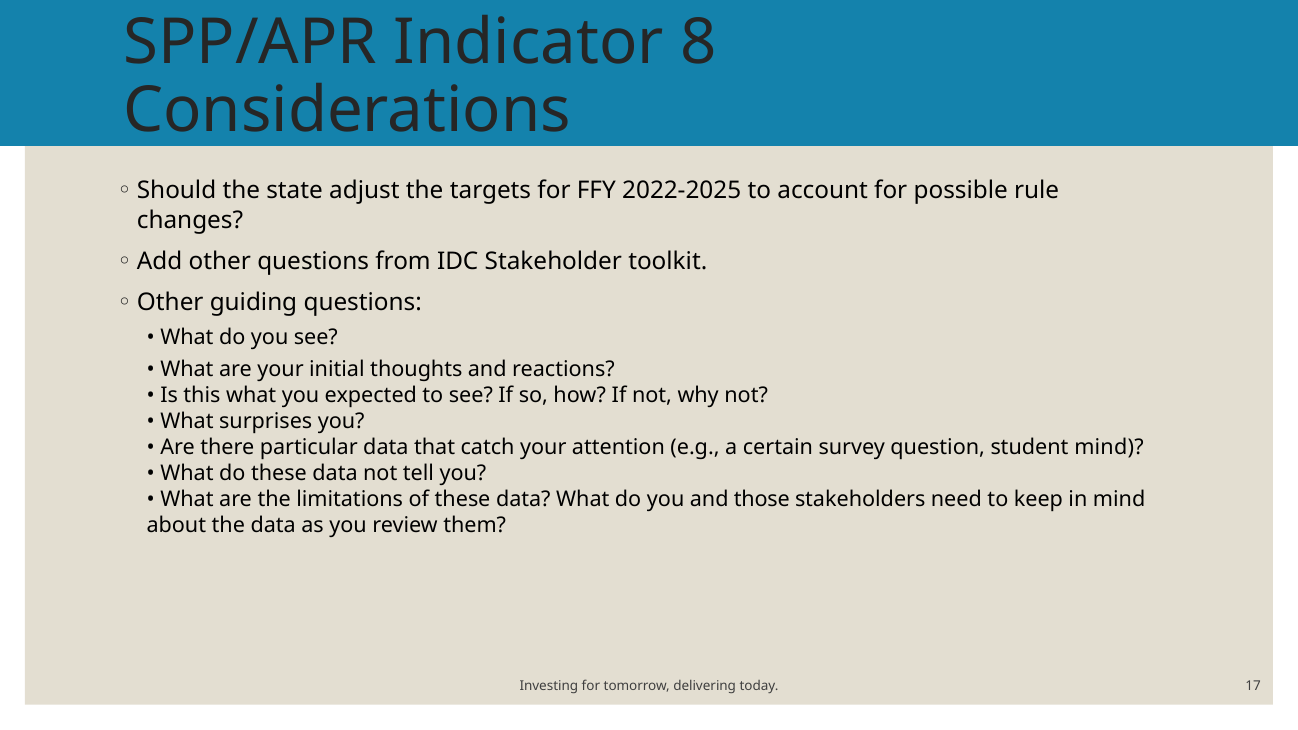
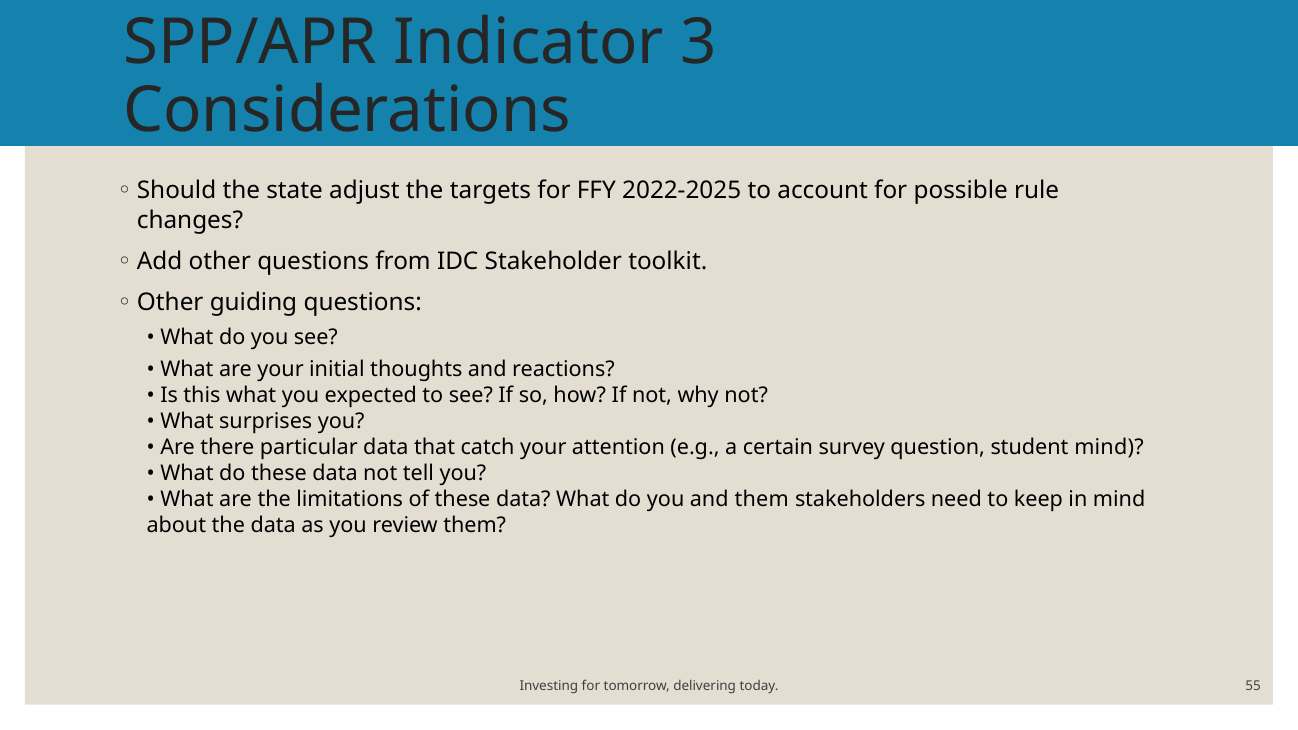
8: 8 -> 3
and those: those -> them
17: 17 -> 55
